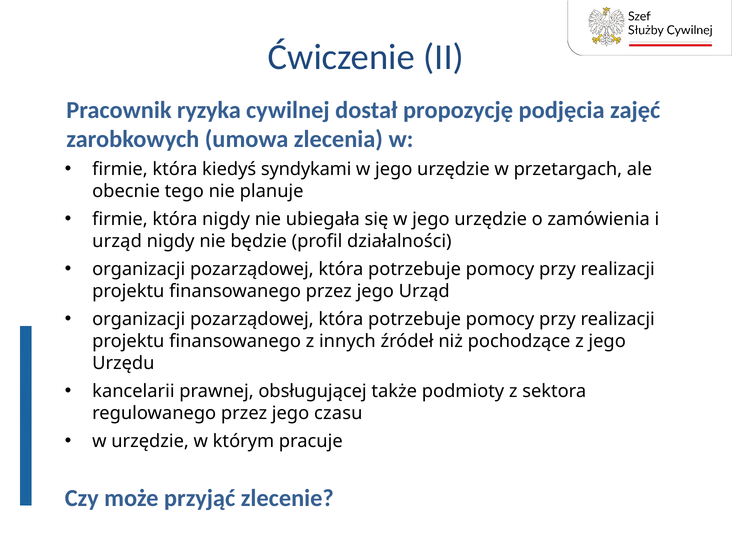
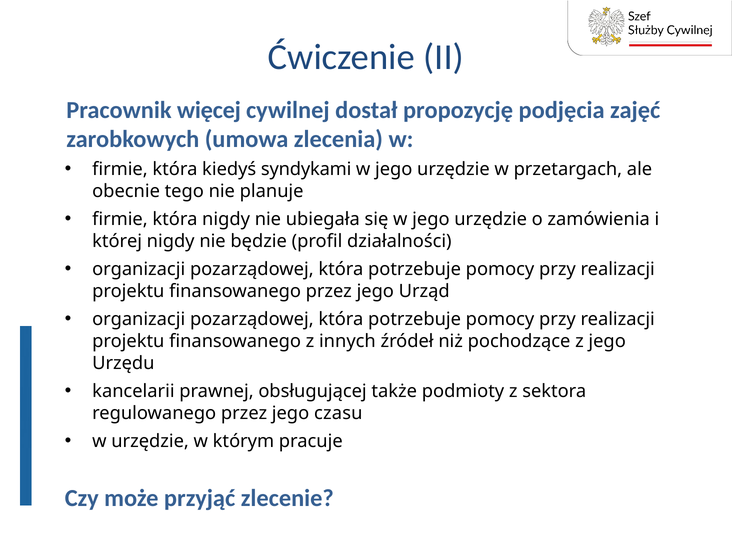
ryzyka: ryzyka -> więcej
urząd at (117, 241): urząd -> której
